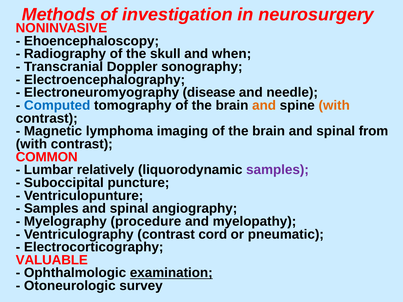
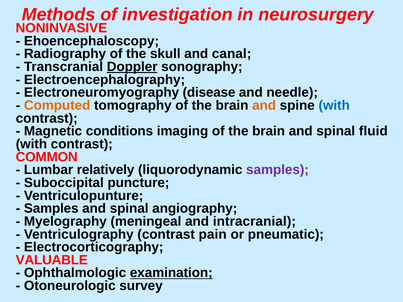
when: when -> canal
Doppler underline: none -> present
Computed colour: blue -> orange
with at (334, 105) colour: orange -> blue
lymphoma: lymphoma -> conditions
from: from -> fluid
procedure: procedure -> meningeal
myelopathy: myelopathy -> intracranial
cord: cord -> pain
